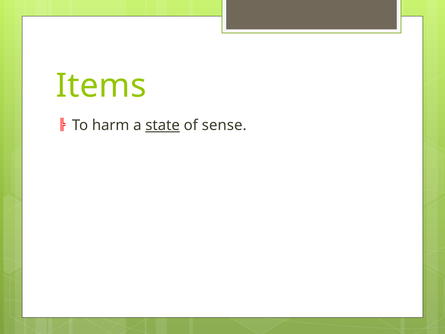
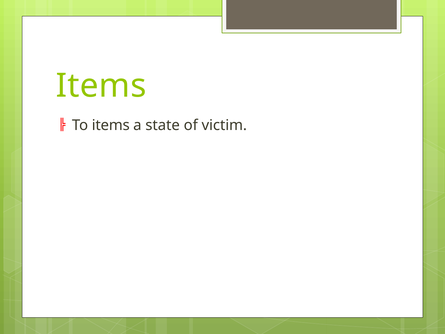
To harm: harm -> items
state underline: present -> none
sense: sense -> victim
